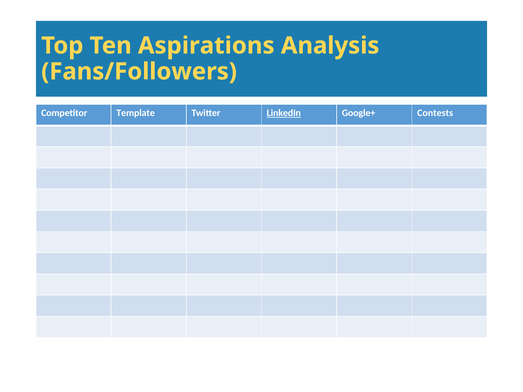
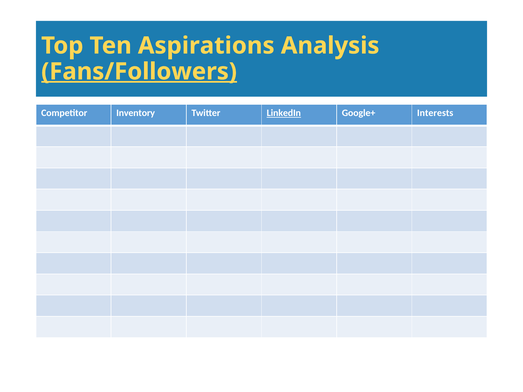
Fans/Followers underline: none -> present
Template: Template -> Inventory
Contests: Contests -> Interests
